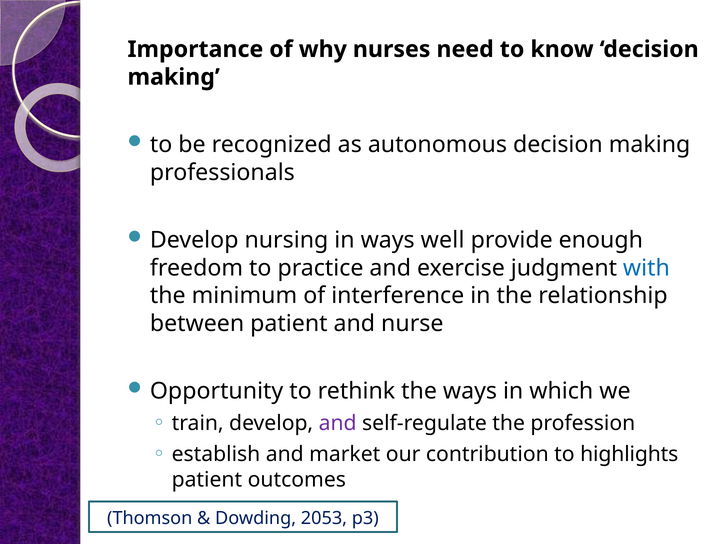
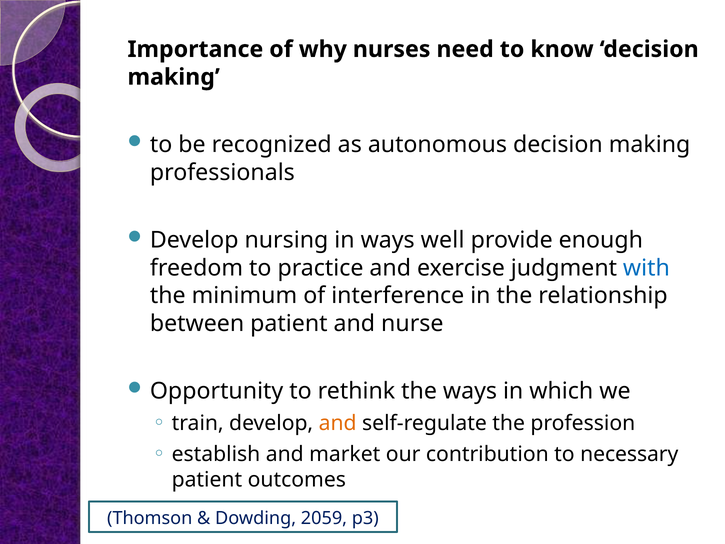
and at (338, 423) colour: purple -> orange
highlights: highlights -> necessary
2053: 2053 -> 2059
